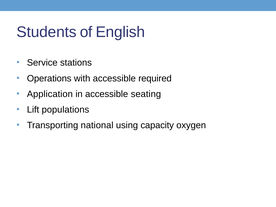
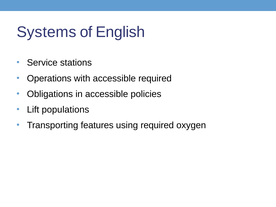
Students: Students -> Systems
Application: Application -> Obligations
seating: seating -> policies
national: national -> features
using capacity: capacity -> required
